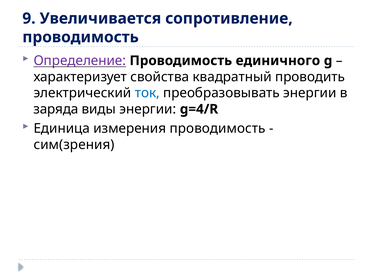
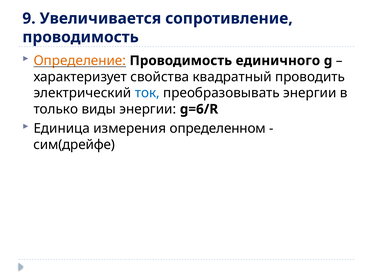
Определение colour: purple -> orange
заряда: заряда -> только
g=4/R: g=4/R -> g=6/R
измерения проводимость: проводимость -> определенном
сим(зрения: сим(зрения -> сим(дрейфе
